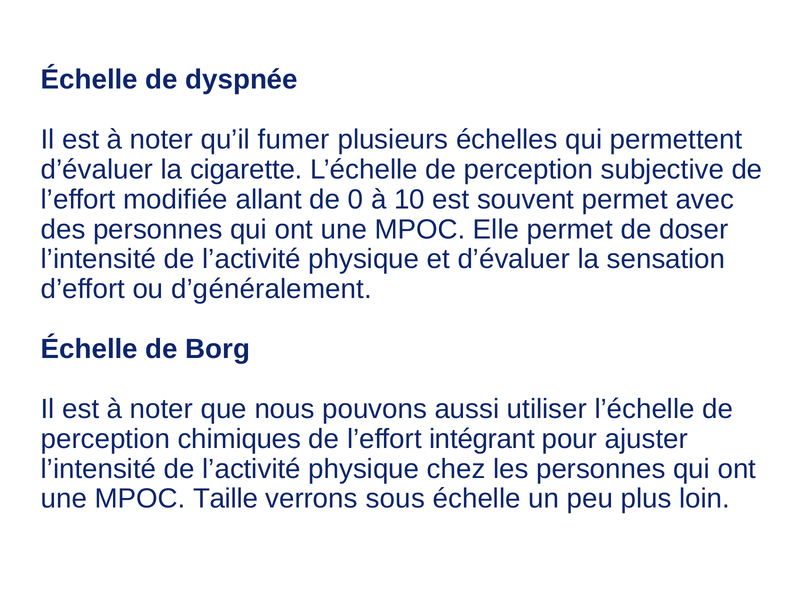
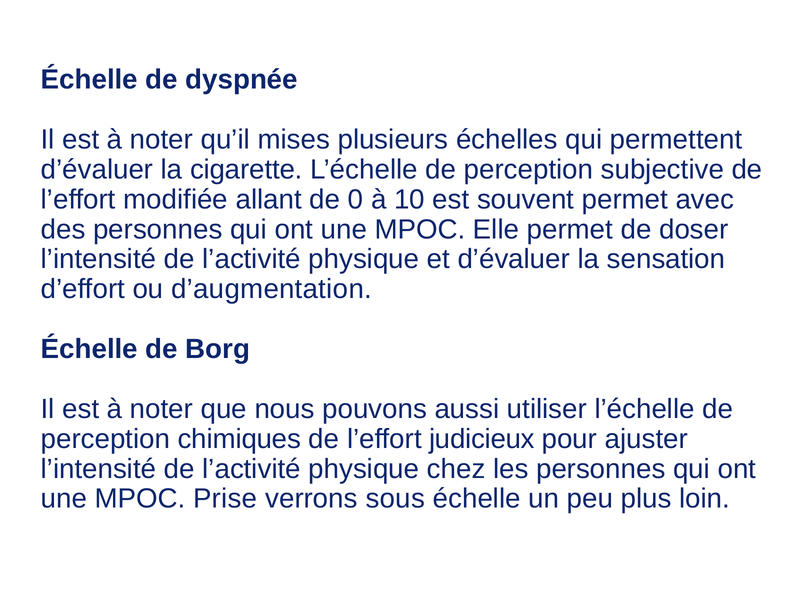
fumer: fumer -> mises
d’généralement: d’généralement -> d’augmentation
intégrant: intégrant -> judicieux
Taille: Taille -> Prise
